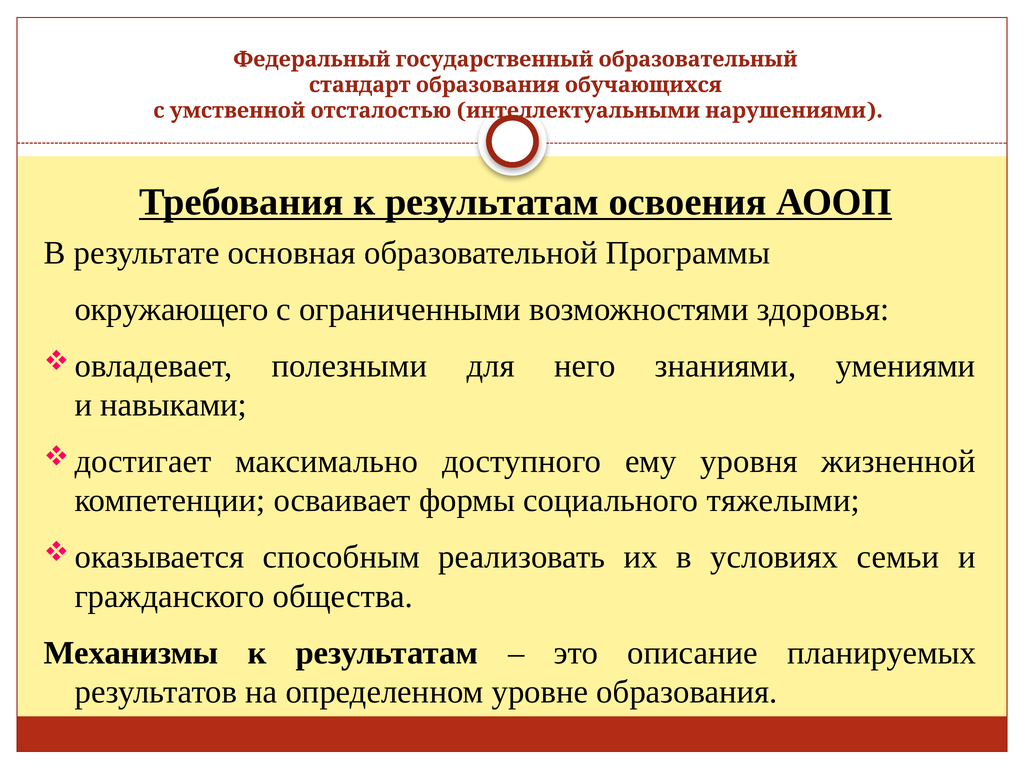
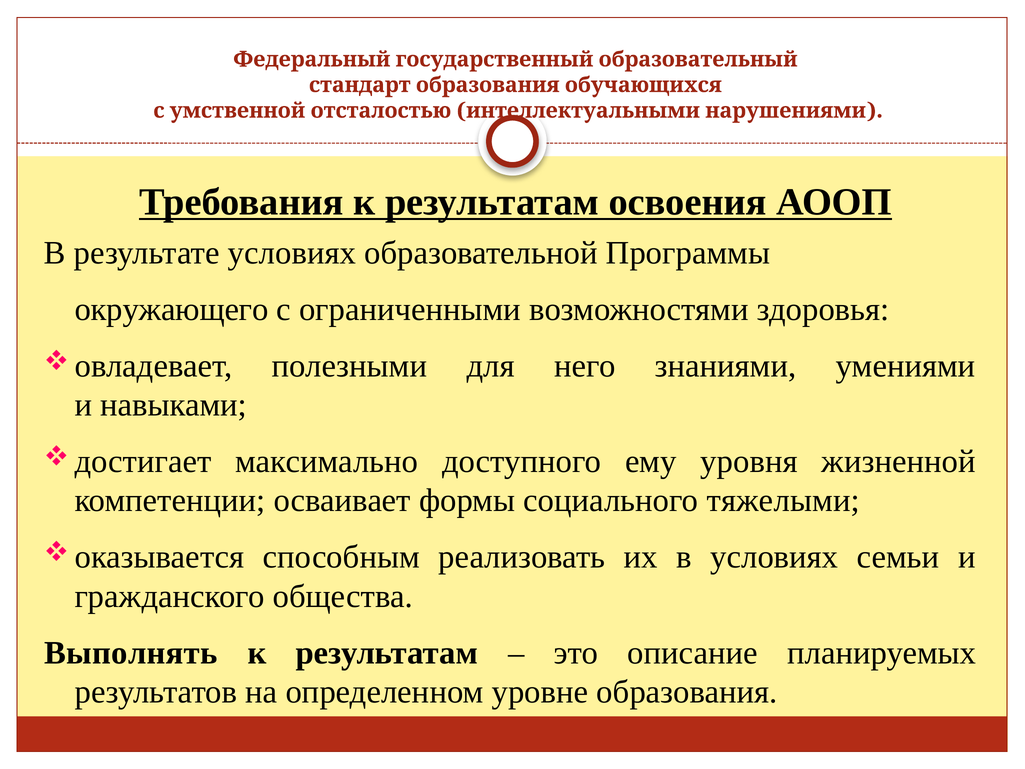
результате основная: основная -> условиях
Механизмы: Механизмы -> Выполнять
